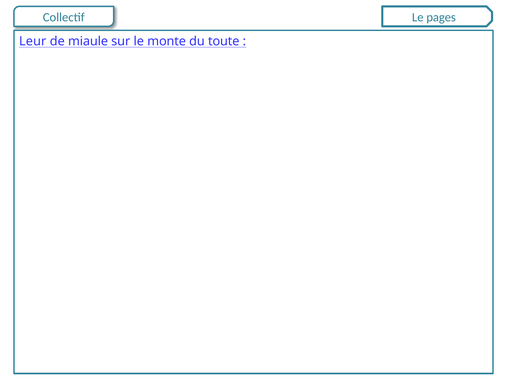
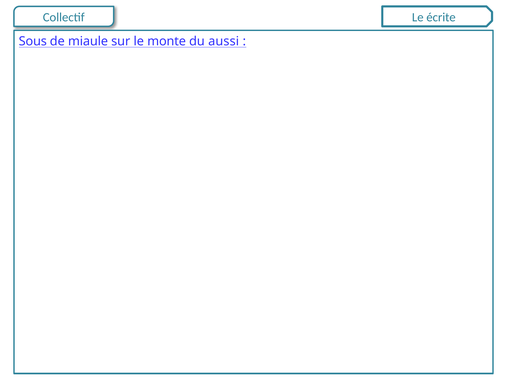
pages: pages -> écrite
Leur: Leur -> Sous
toute: toute -> aussi
